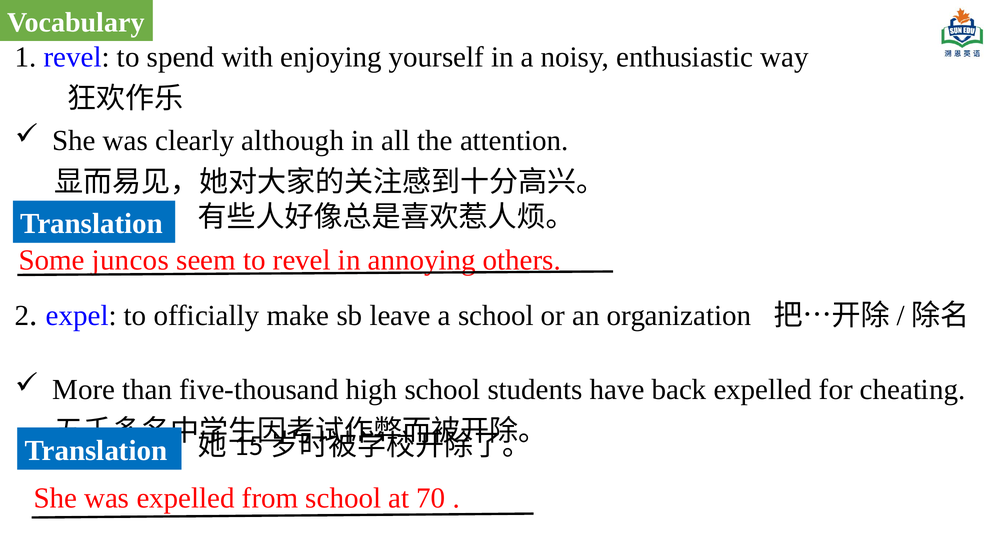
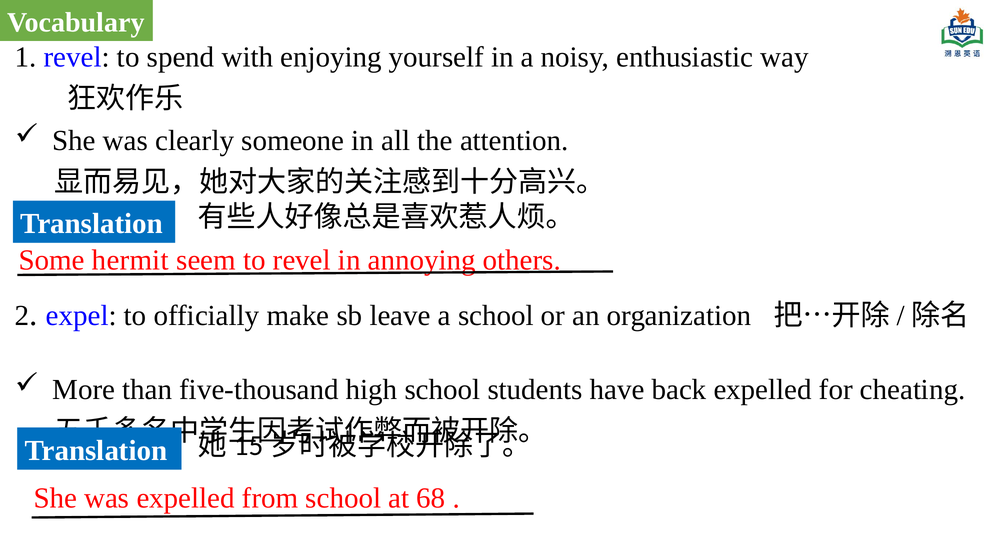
although: although -> someone
juncos: juncos -> hermit
70: 70 -> 68
